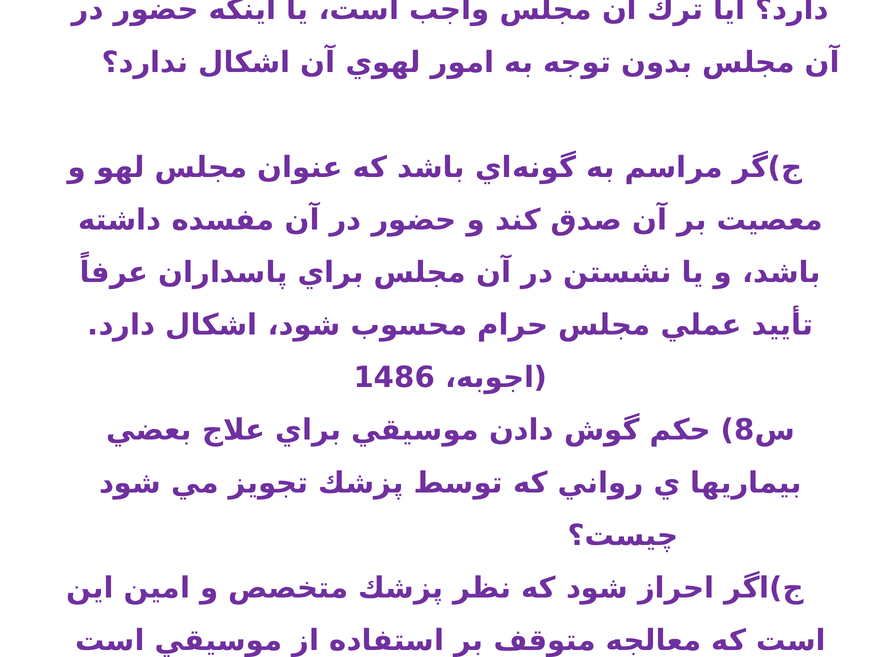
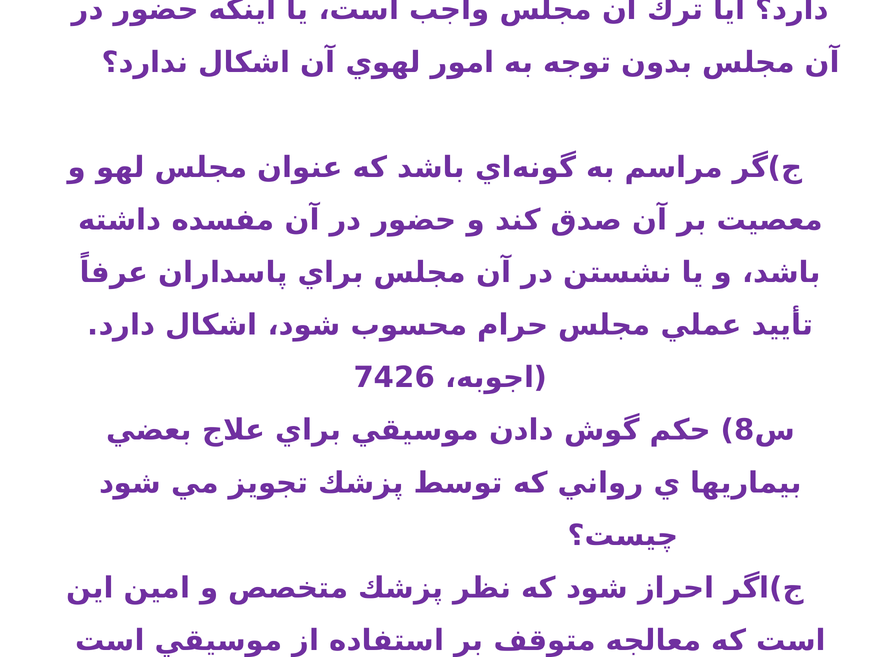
1486: 1486 -> 7426
